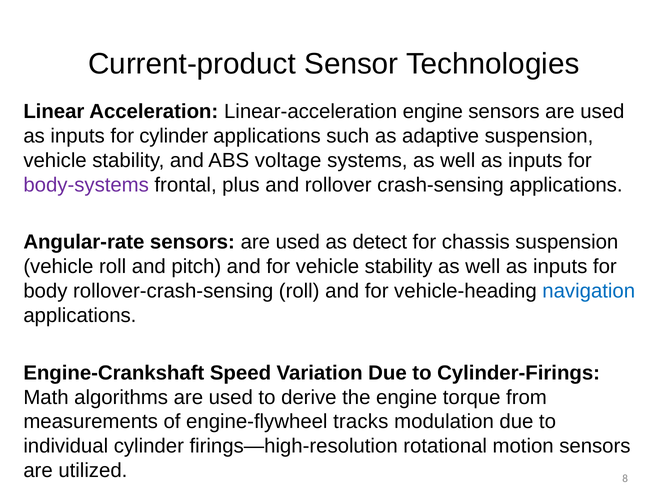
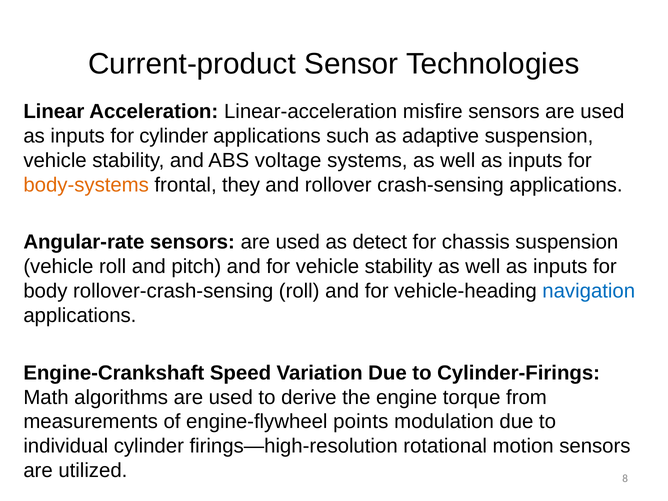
Linear-acceleration engine: engine -> misfire
body-systems colour: purple -> orange
plus: plus -> they
tracks: tracks -> points
